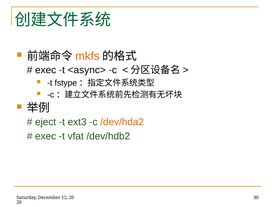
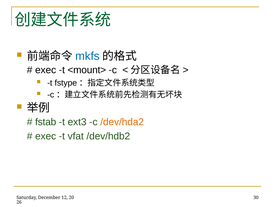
mkfs colour: orange -> blue
<async>: <async> -> <mount>
eject: eject -> fstab
